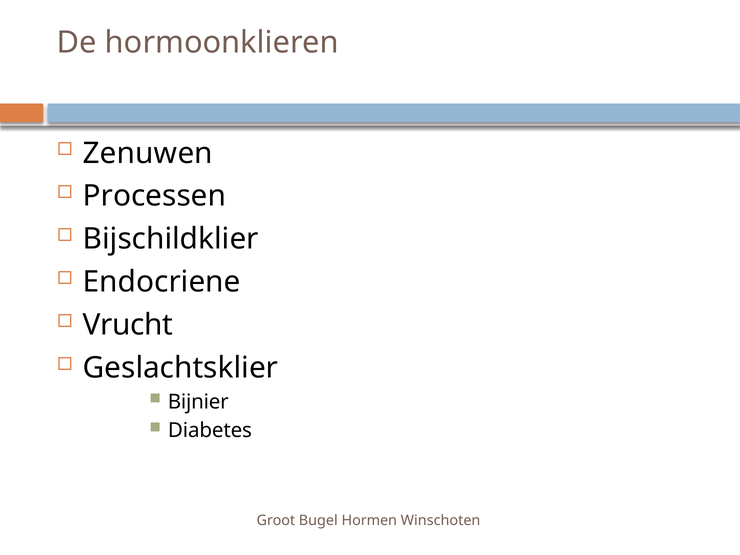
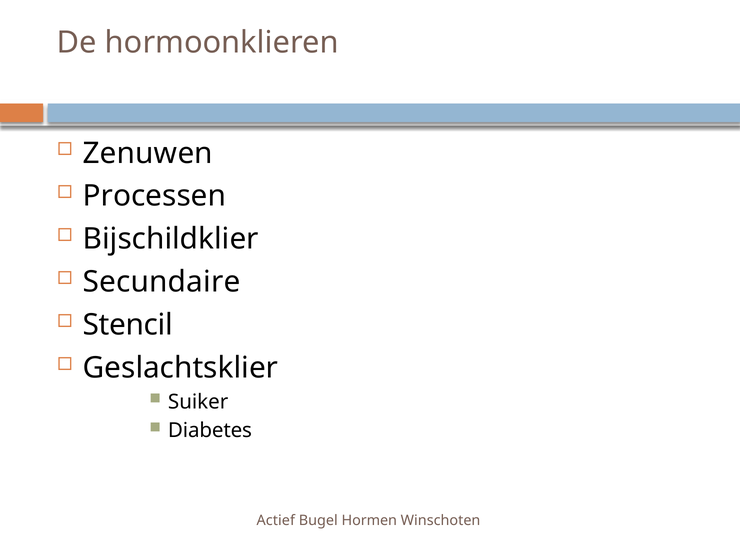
Endocriene: Endocriene -> Secundaire
Vrucht: Vrucht -> Stencil
Bijnier: Bijnier -> Suiker
Groot: Groot -> Actief
